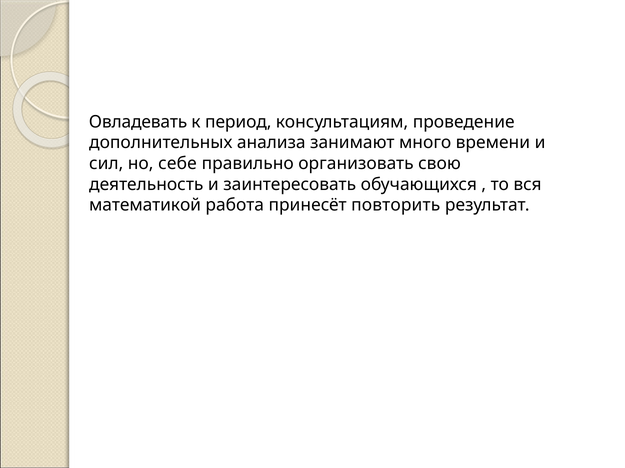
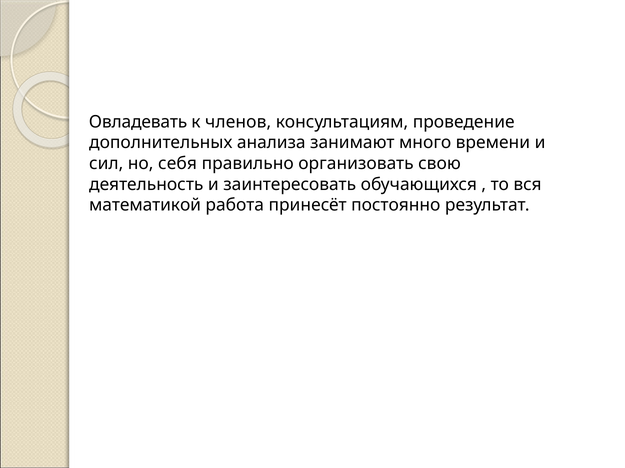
период: период -> членов
себе: себе -> себя
повторить: повторить -> постоянно
